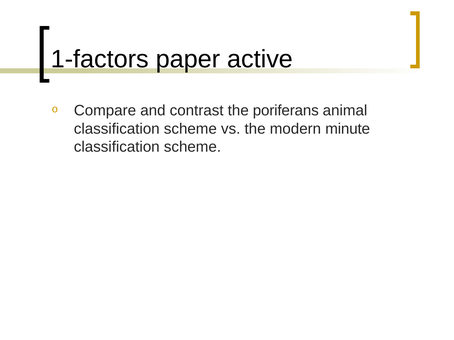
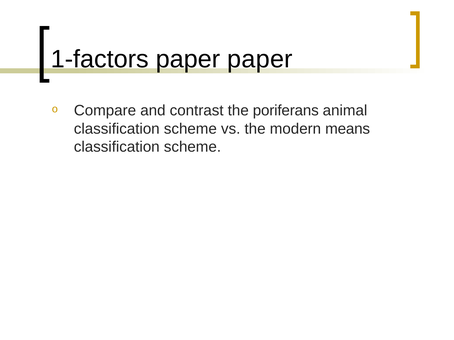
paper active: active -> paper
minute: minute -> means
